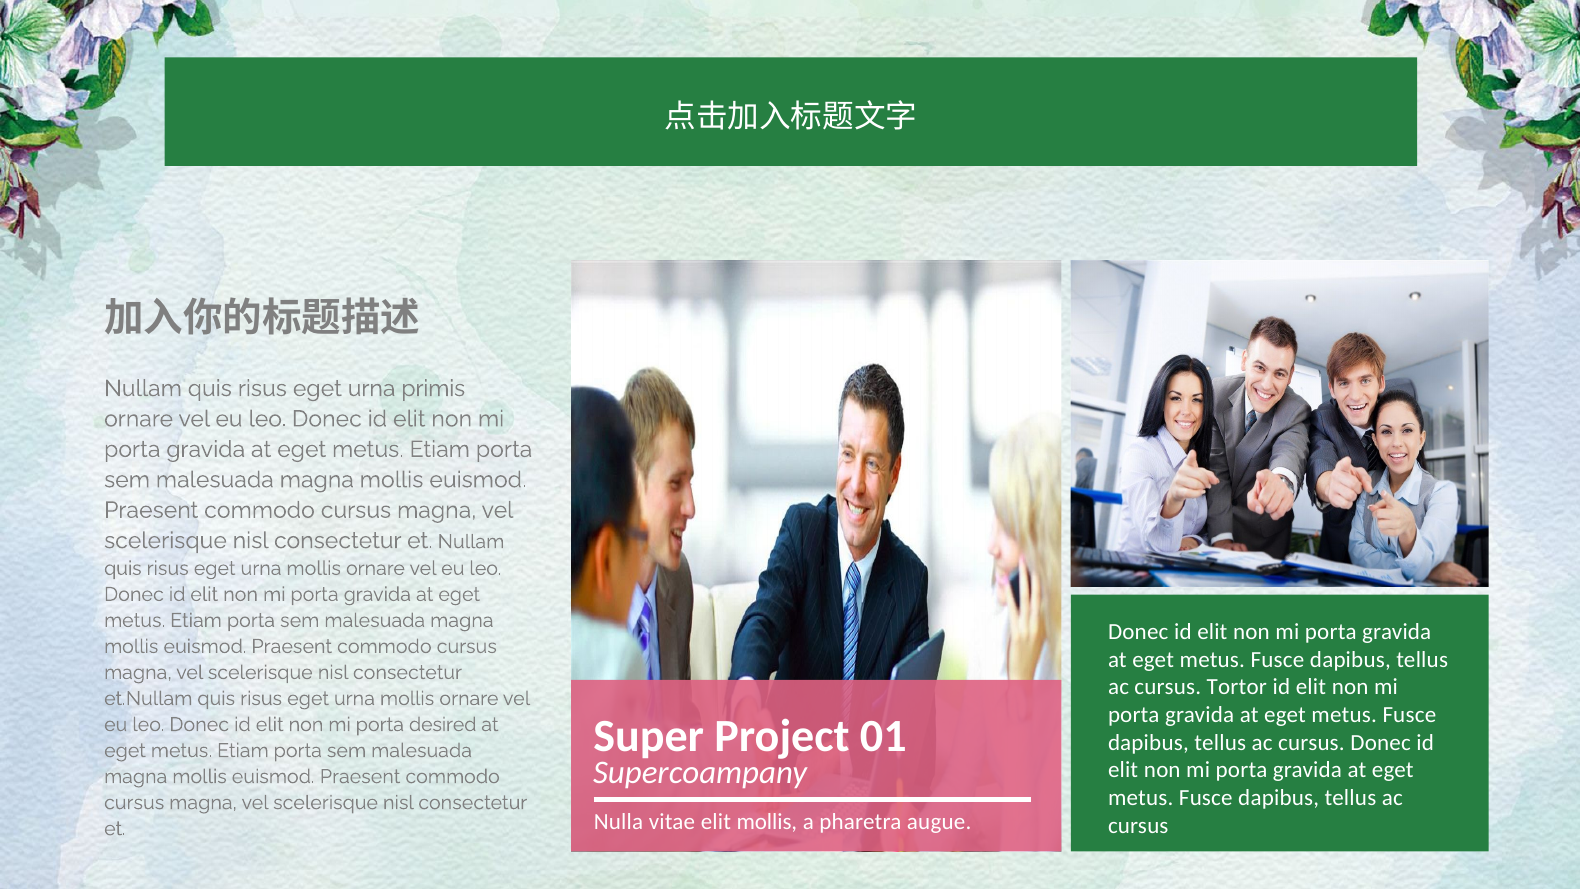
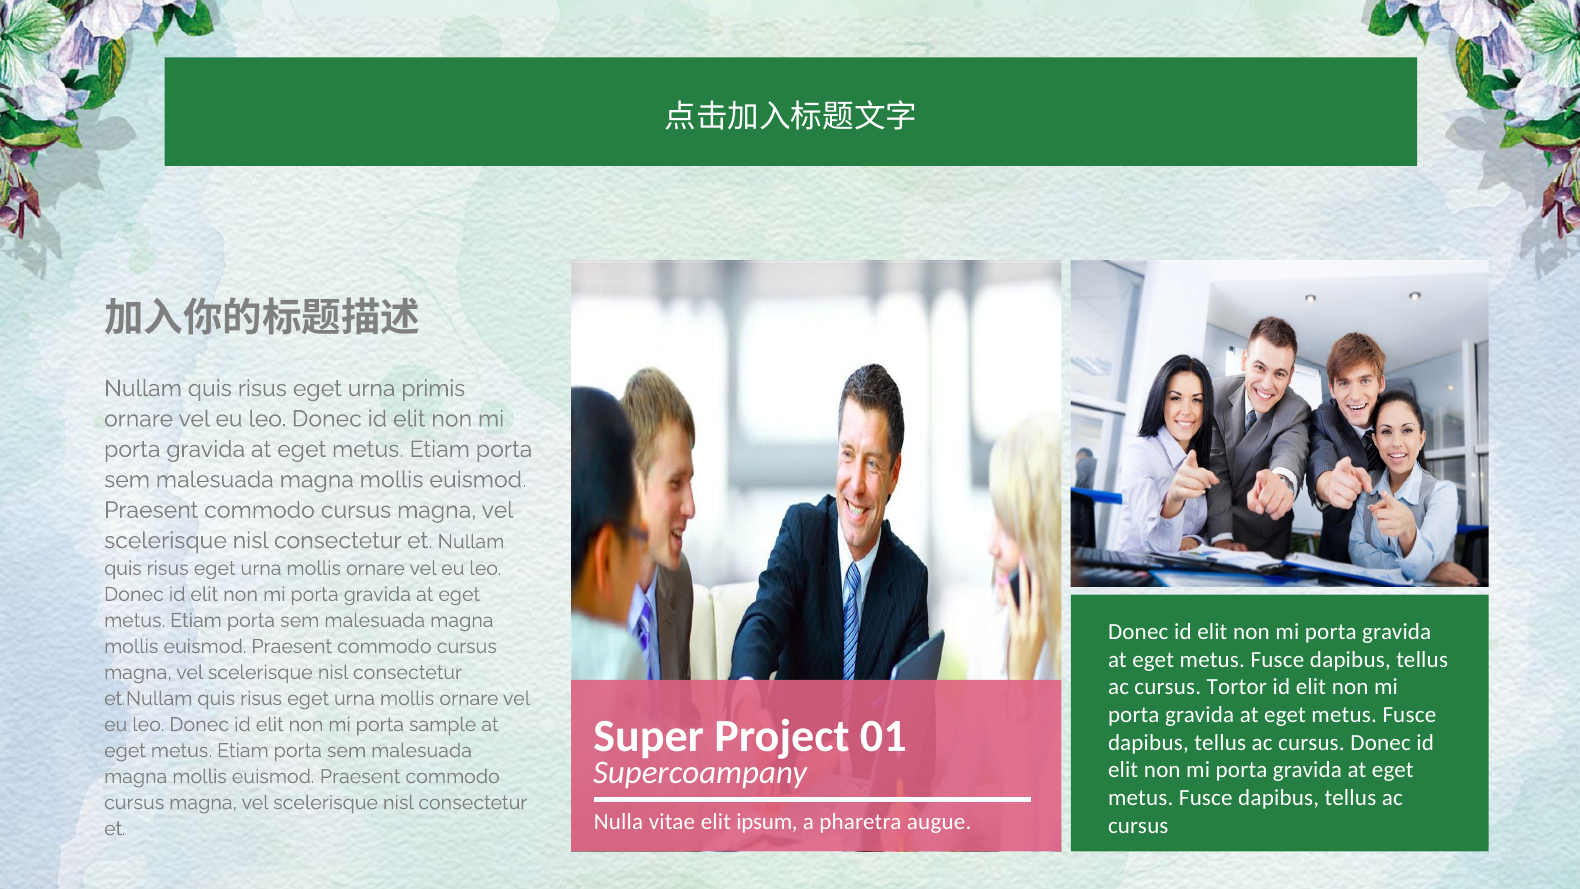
desired: desired -> sample
elit mollis: mollis -> ipsum
